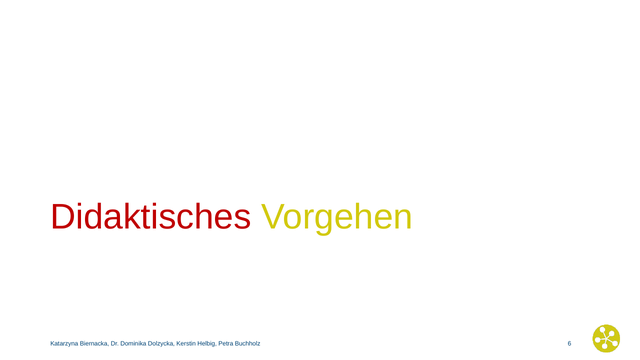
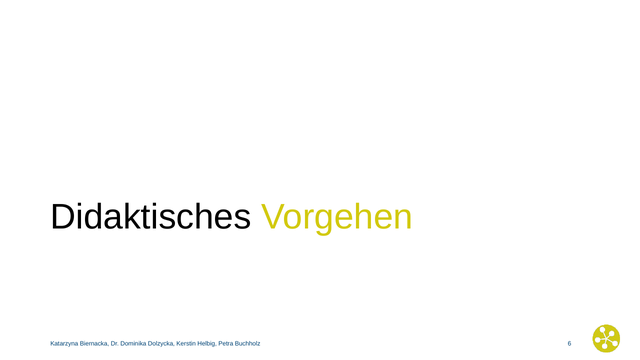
Didaktisches colour: red -> black
